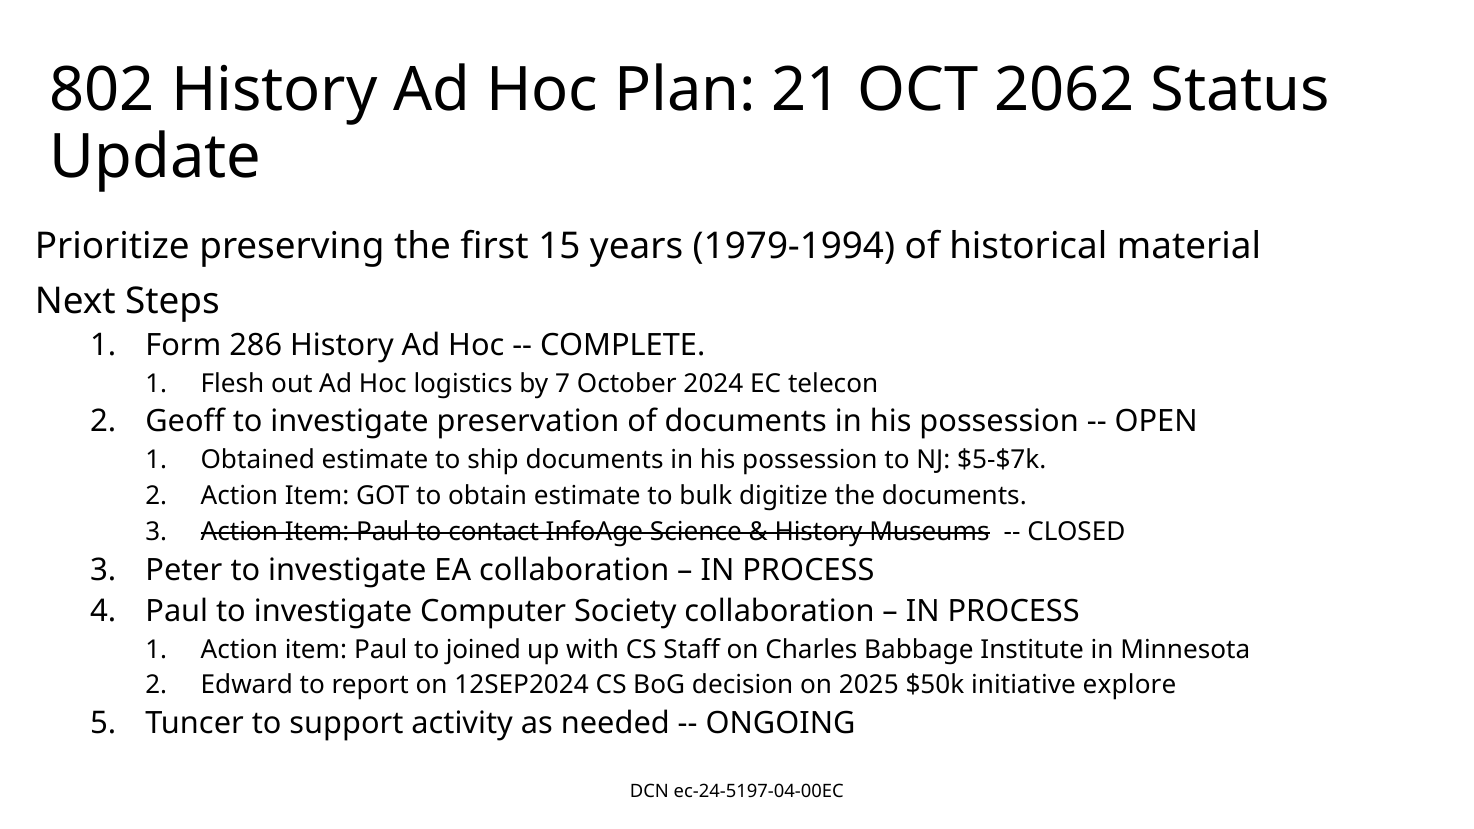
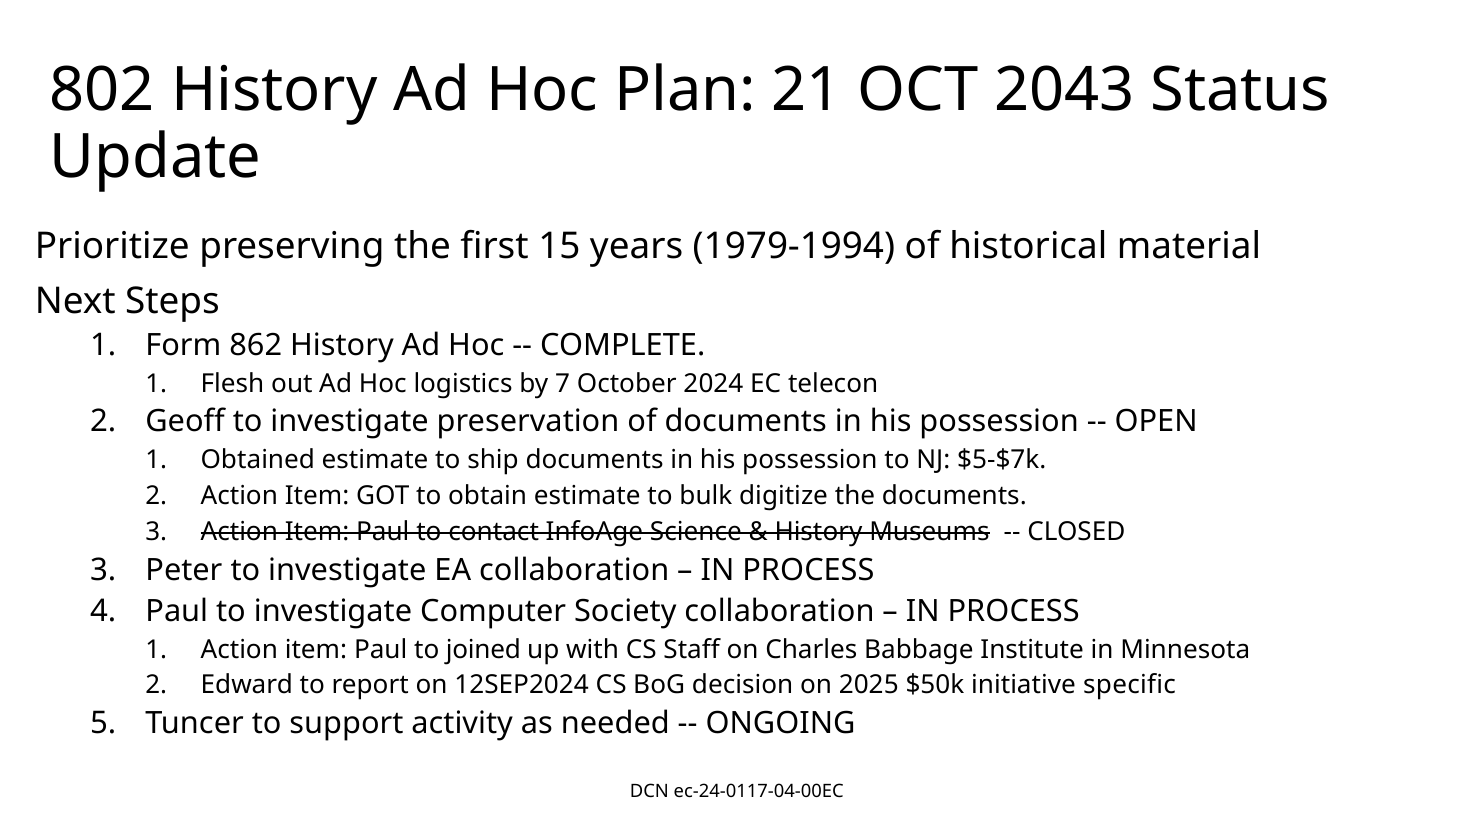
2062: 2062 -> 2043
286: 286 -> 862
explore: explore -> specific
ec-24-5197-04-00EC: ec-24-5197-04-00EC -> ec-24-0117-04-00EC
